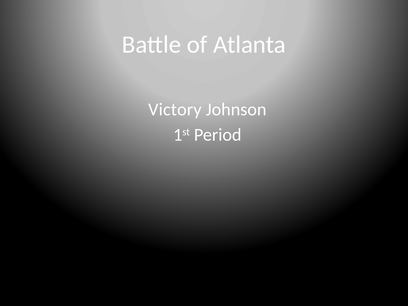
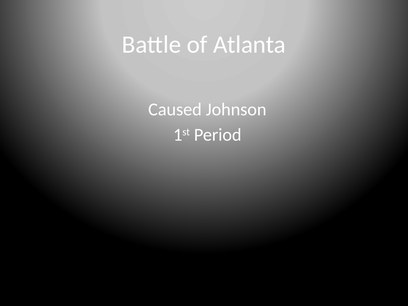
Victory: Victory -> Caused
